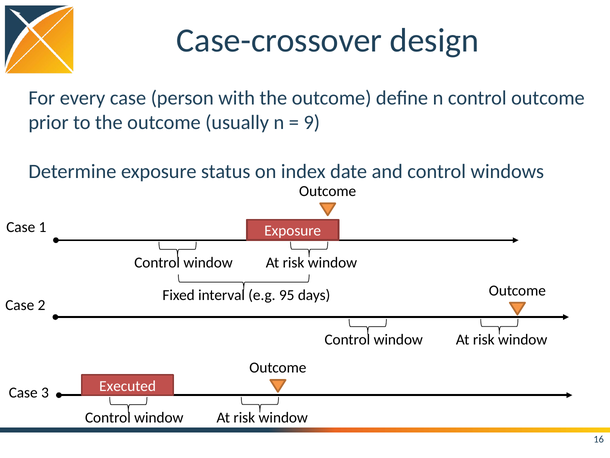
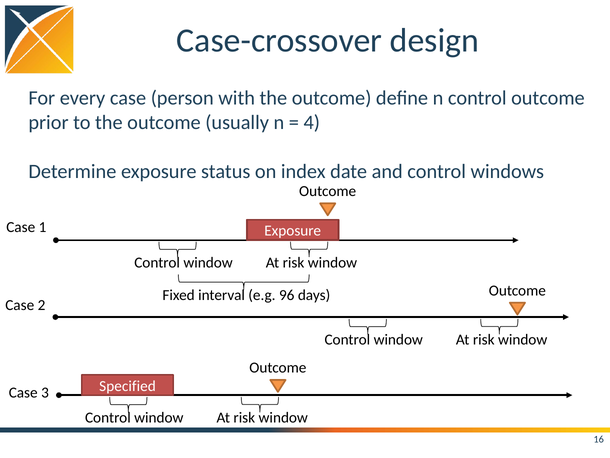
9: 9 -> 4
95: 95 -> 96
Executed: Executed -> Specified
